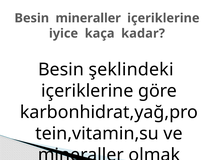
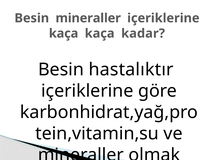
iyice at (64, 34): iyice -> kaça
şeklindeki: şeklindeki -> hastalıktır
